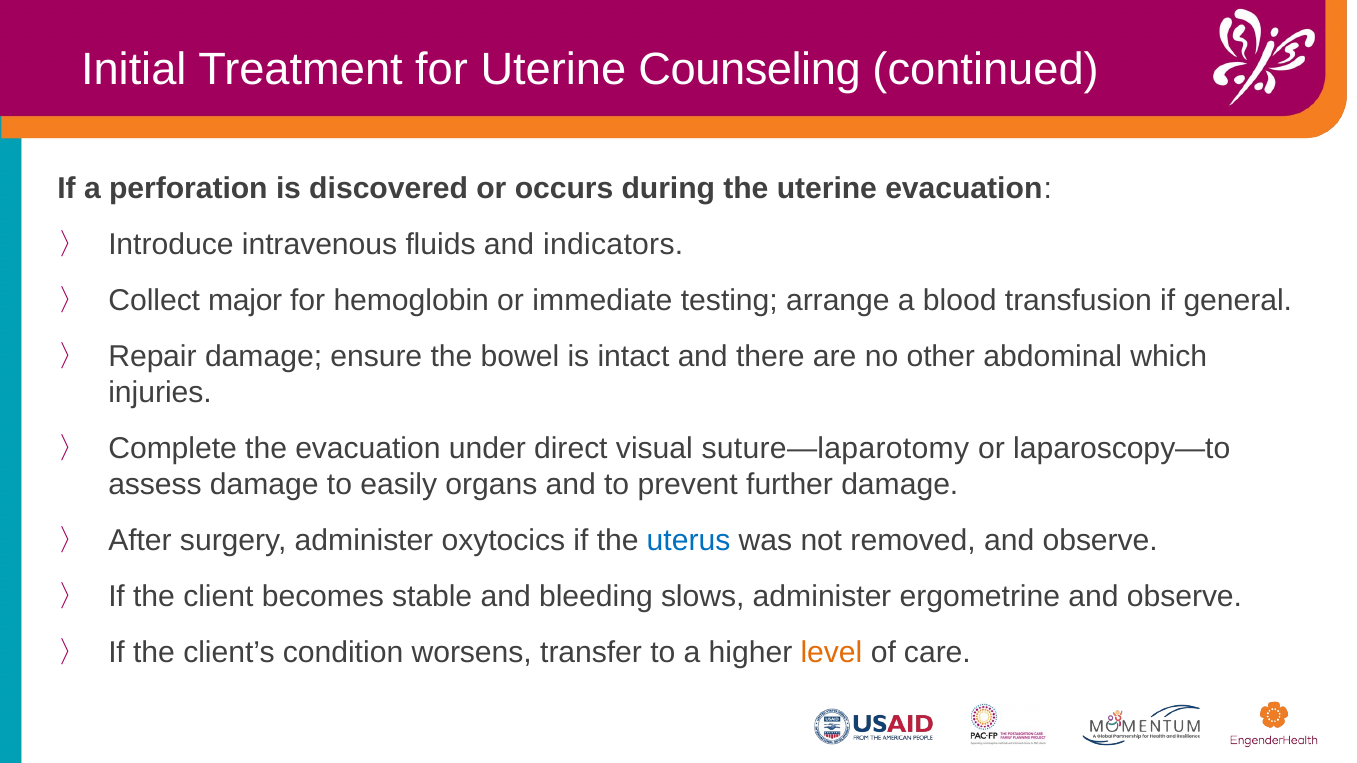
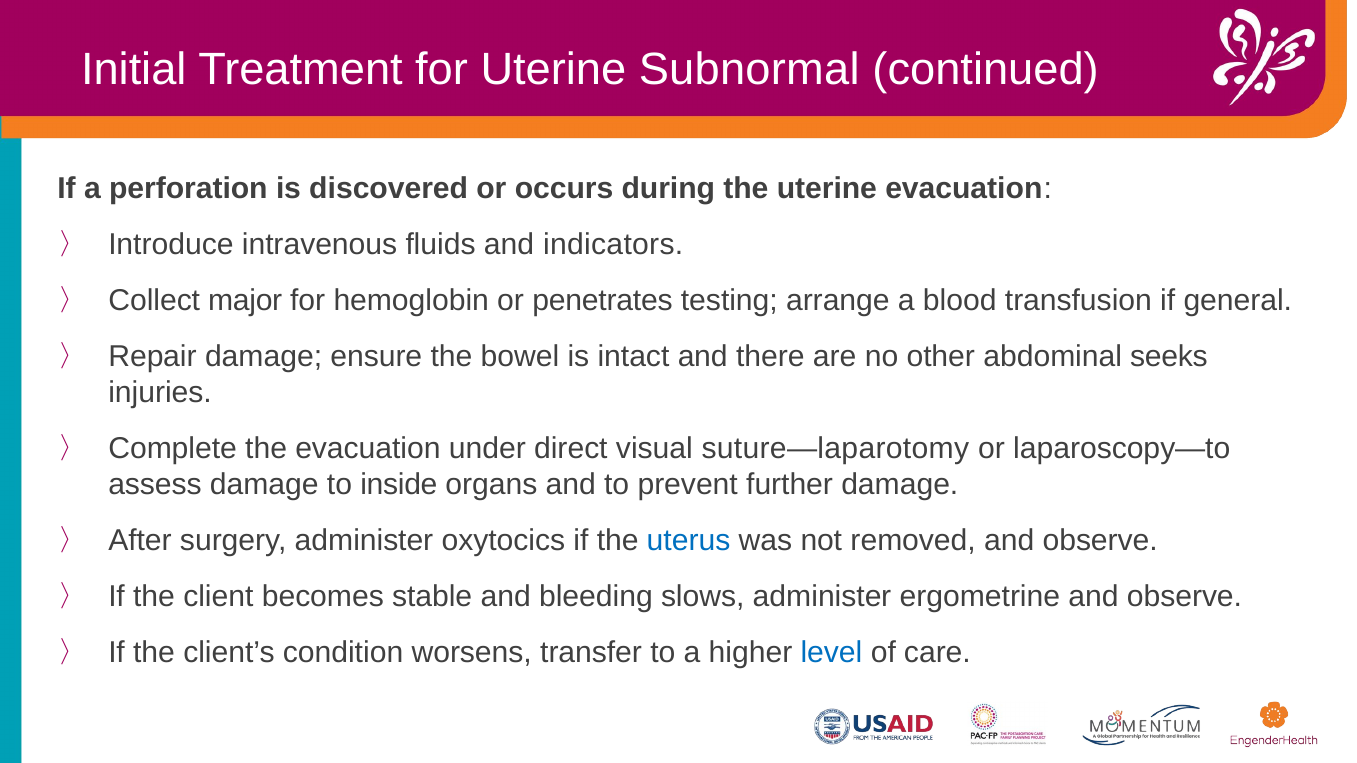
Counseling: Counseling -> Subnormal
immediate: immediate -> penetrates
which: which -> seeks
easily: easily -> inside
level colour: orange -> blue
